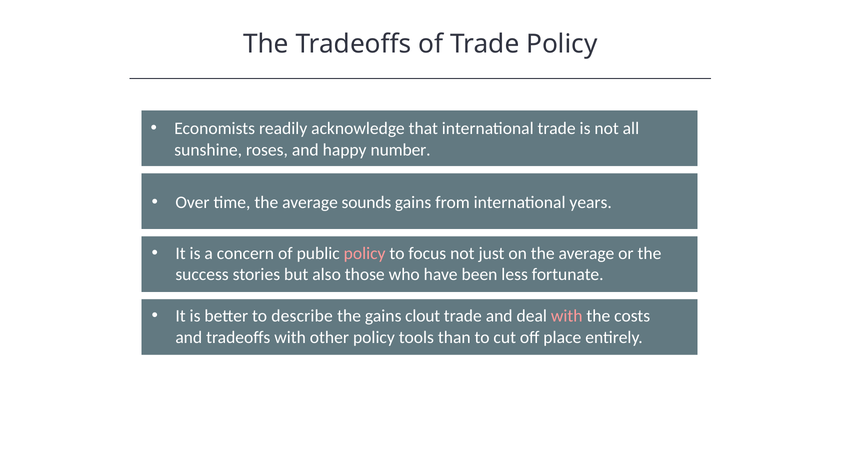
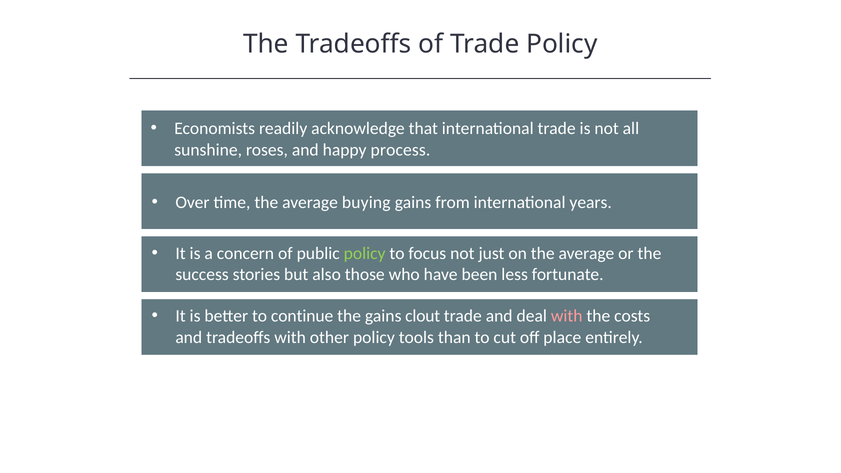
number: number -> process
sounds: sounds -> buying
policy at (365, 253) colour: pink -> light green
describe: describe -> continue
